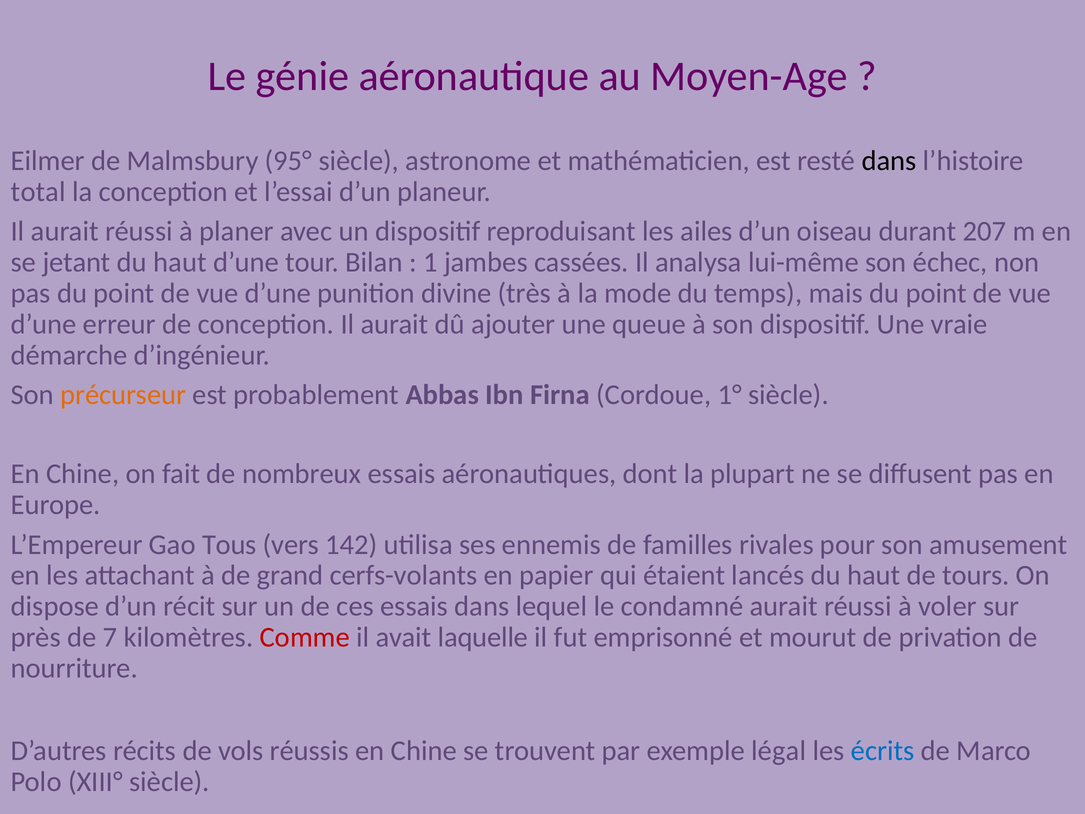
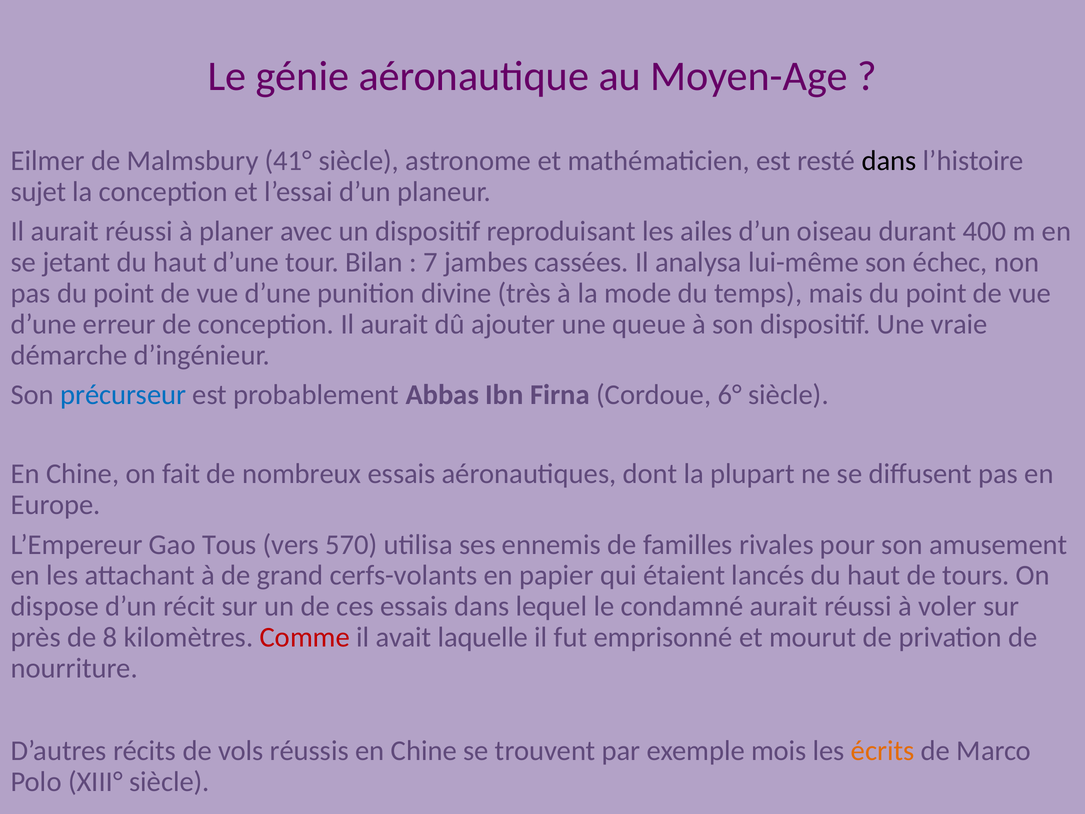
95°: 95° -> 41°
total: total -> sujet
207: 207 -> 400
1: 1 -> 7
précurseur colour: orange -> blue
1°: 1° -> 6°
142: 142 -> 570
7: 7 -> 8
légal: légal -> mois
écrits colour: blue -> orange
